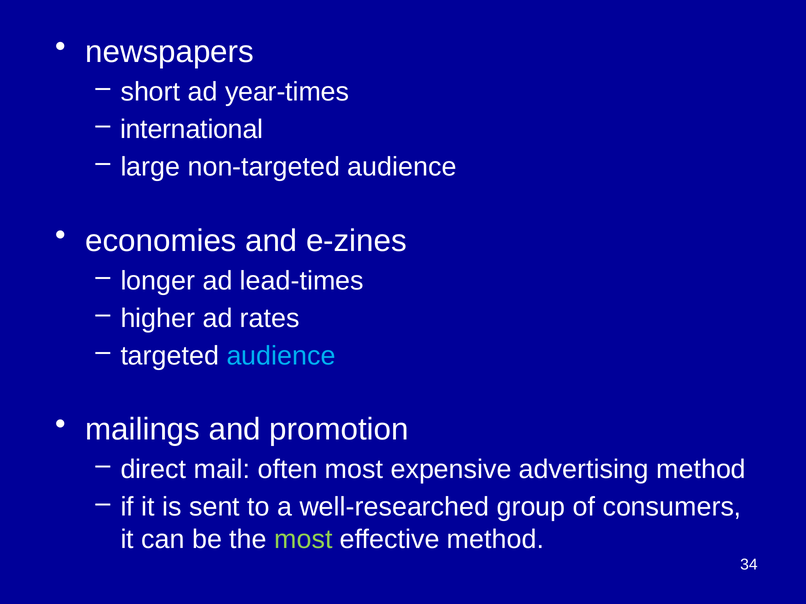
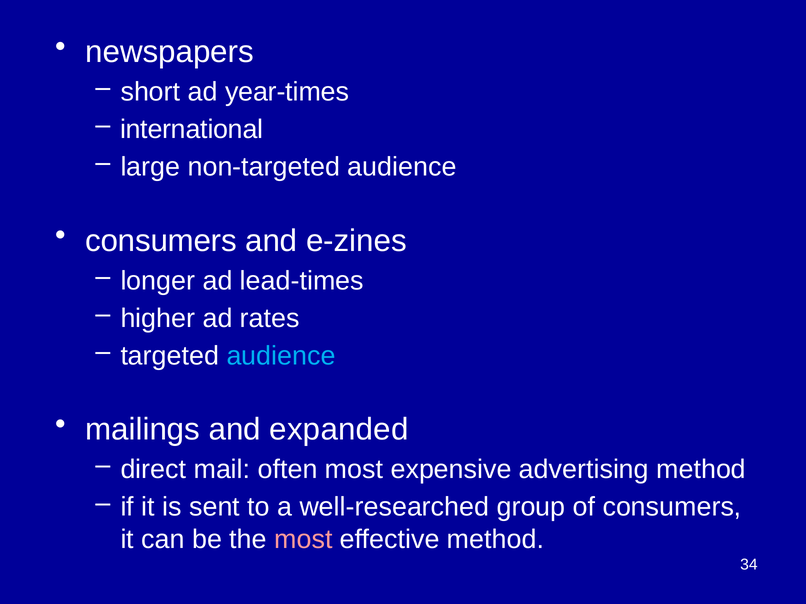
economies at (161, 241): economies -> consumers
promotion: promotion -> expanded
most at (303, 540) colour: light green -> pink
